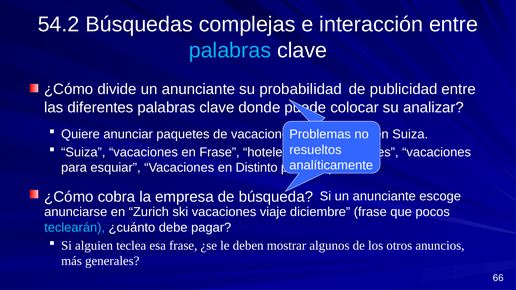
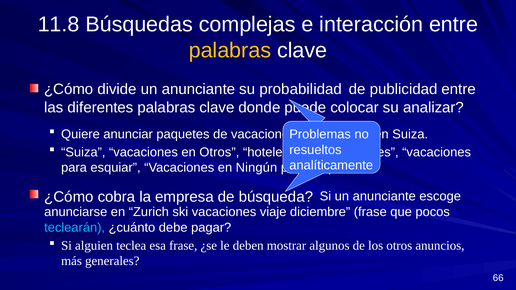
54.2: 54.2 -> 11.8
palabras at (230, 50) colour: light blue -> yellow
en Frase: Frase -> Otros
Distinto: Distinto -> Ningún
